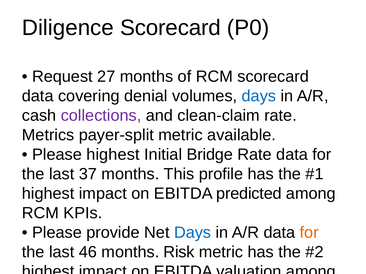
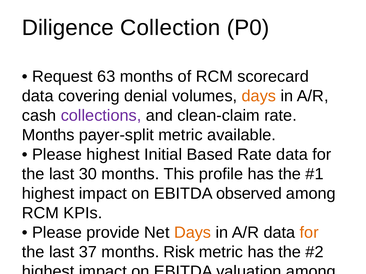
Diligence Scorecard: Scorecard -> Collection
27: 27 -> 63
days at (259, 96) colour: blue -> orange
Metrics at (48, 135): Metrics -> Months
Bridge: Bridge -> Based
37: 37 -> 30
predicted: predicted -> observed
Days at (193, 233) colour: blue -> orange
46: 46 -> 37
